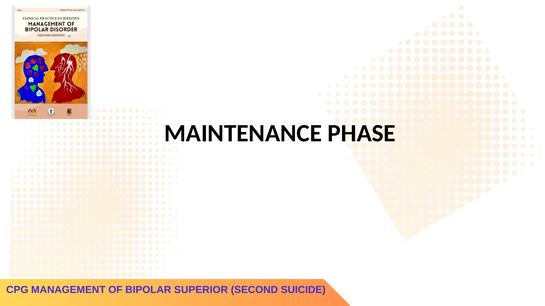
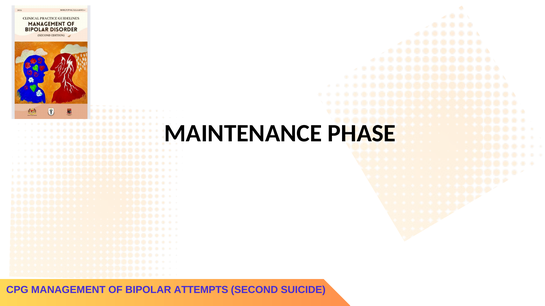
SUPERIOR: SUPERIOR -> ATTEMPTS
